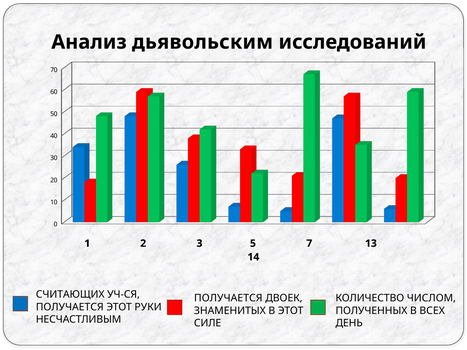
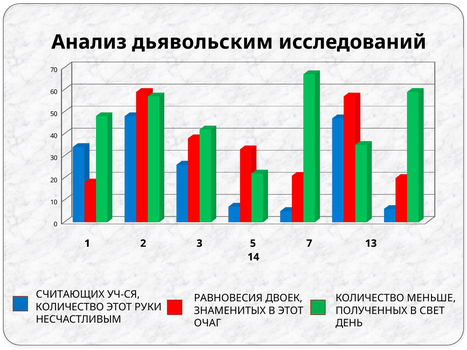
ПОЛУЧАЕТСЯ at (228, 298): ПОЛУЧАЕТСЯ -> РАВНОВЕСИЯ
ЧИСЛОМ: ЧИСЛОМ -> МЕНЬШЕ
ПОЛУЧАЕТСЯ at (70, 307): ПОЛУЧАЕТСЯ -> КОЛИЧЕСТВО
ВСЕХ: ВСЕХ -> СВЕТ
СИЛЕ: СИЛЕ -> ОЧАГ
